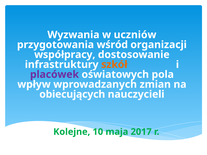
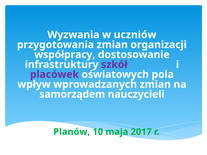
przygotowania wśród: wśród -> zmian
szkół colour: orange -> purple
obiecujących: obiecujących -> samorządem
Kolejne: Kolejne -> Planów
